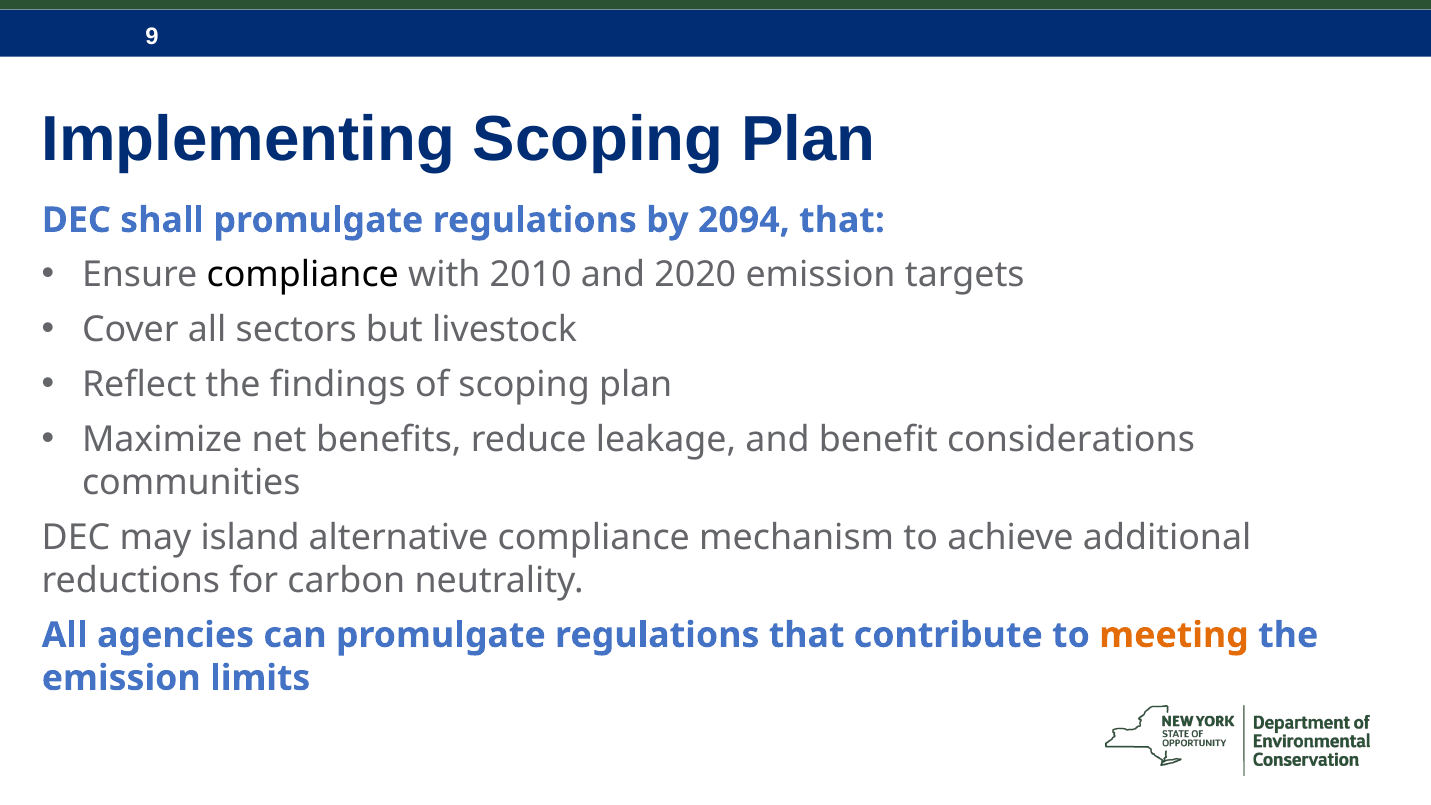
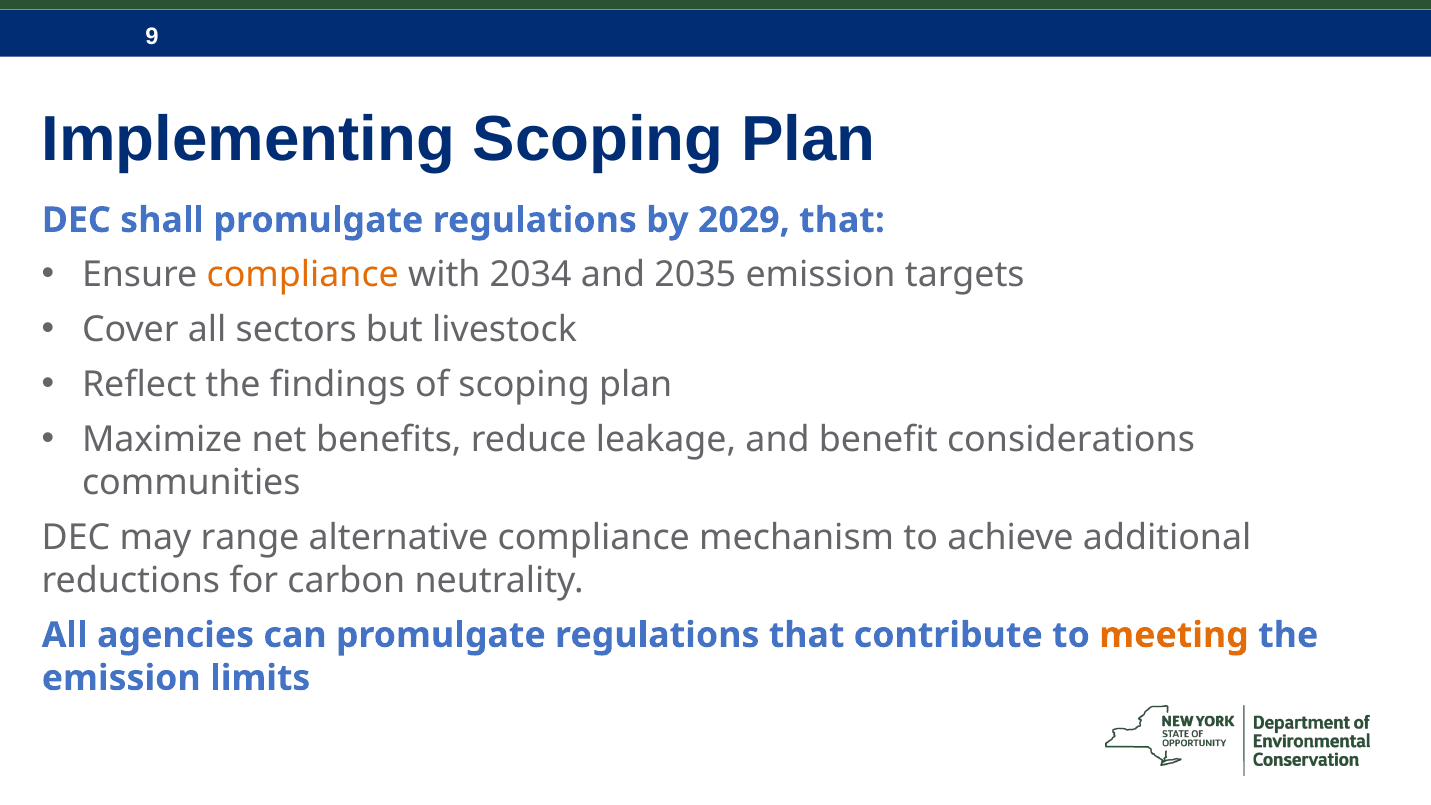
2094: 2094 -> 2029
compliance at (303, 275) colour: black -> orange
2010: 2010 -> 2034
2020: 2020 -> 2035
island: island -> range
